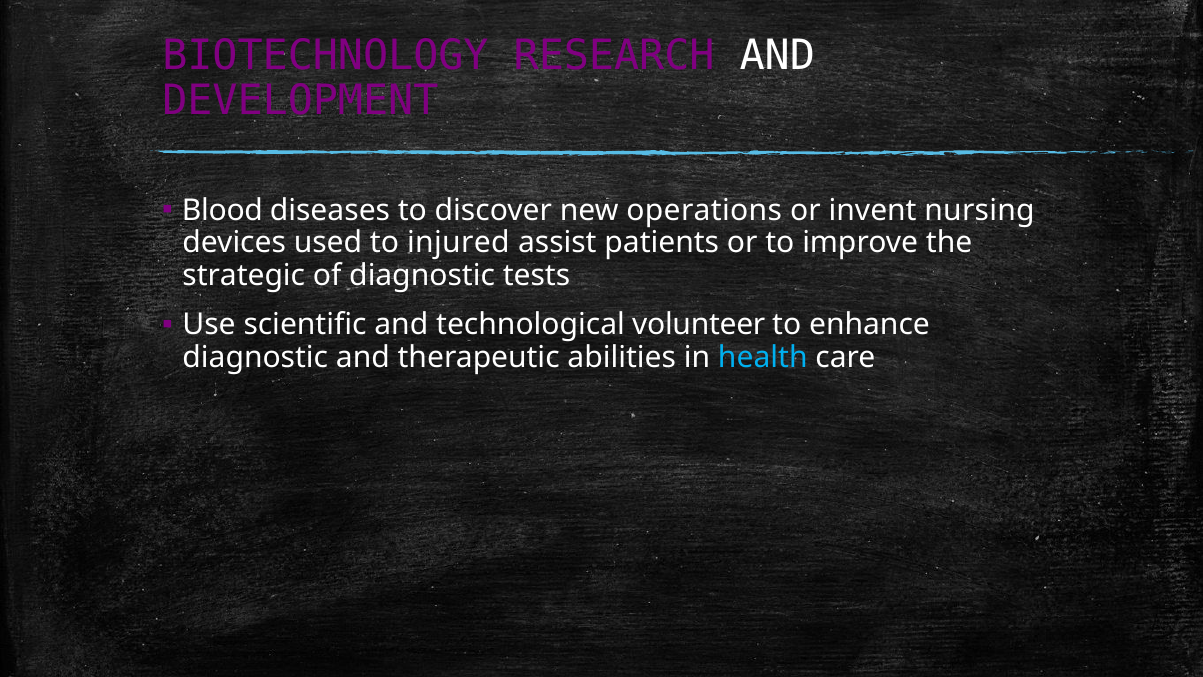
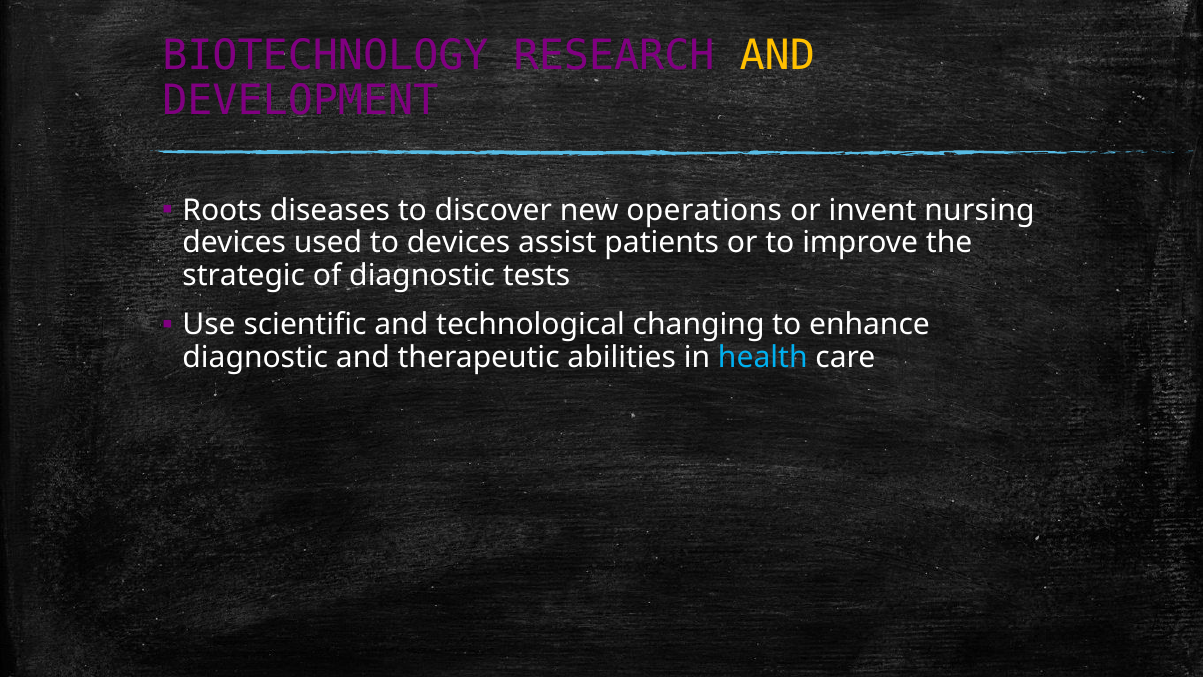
AND at (777, 55) colour: white -> yellow
Blood: Blood -> Roots
to injured: injured -> devices
volunteer: volunteer -> changing
